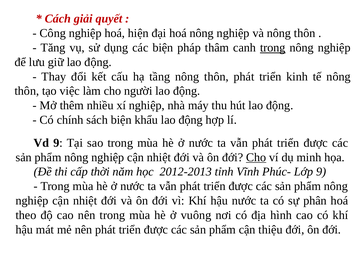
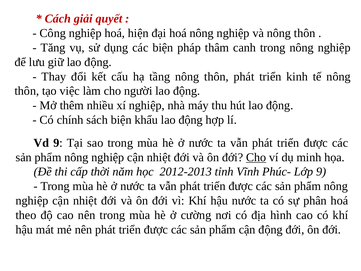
trong at (273, 48) underline: present -> none
vuông: vuông -> cường
cận thiệu: thiệu -> động
